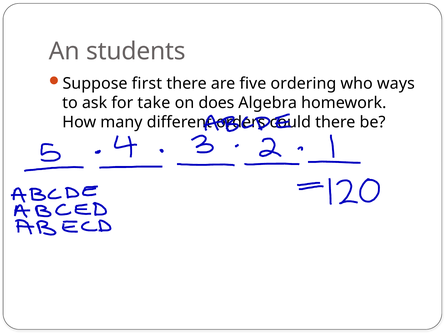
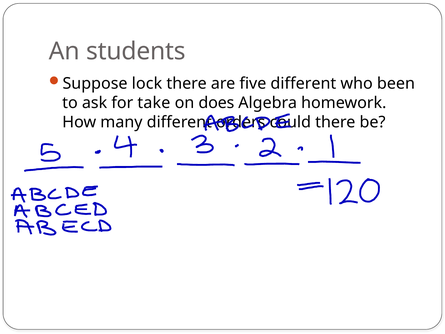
first: first -> lock
five ordering: ordering -> different
ways: ways -> been
